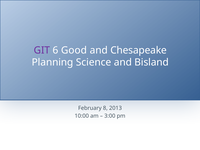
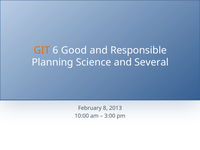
GIT colour: purple -> orange
Chesapeake: Chesapeake -> Responsible
Bisland: Bisland -> Several
